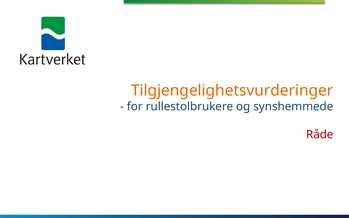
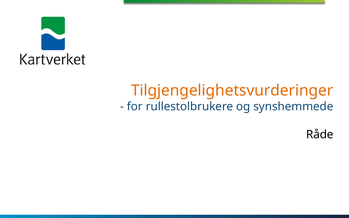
Råde colour: red -> black
